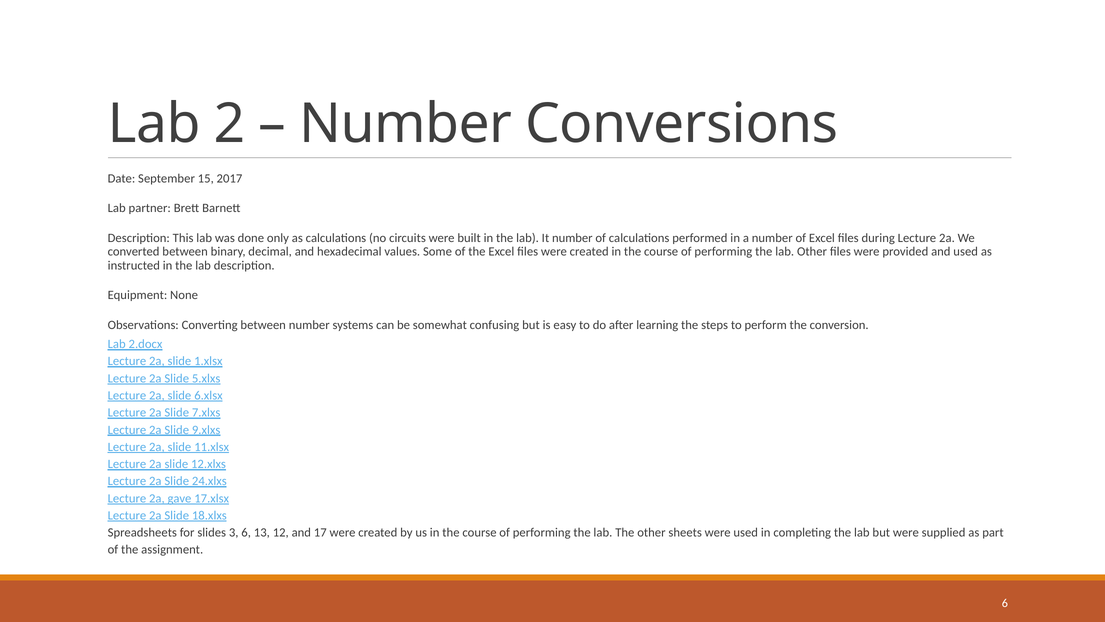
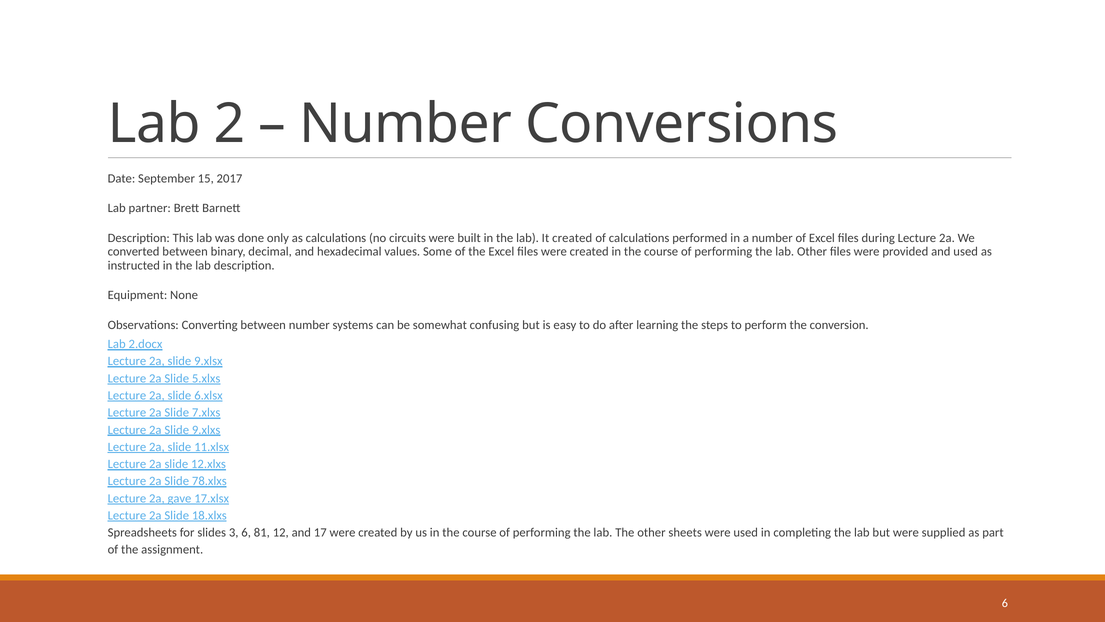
It number: number -> created
1.xlsx: 1.xlsx -> 9.xlsx
24.xlxs: 24.xlxs -> 78.xlxs
13: 13 -> 81
